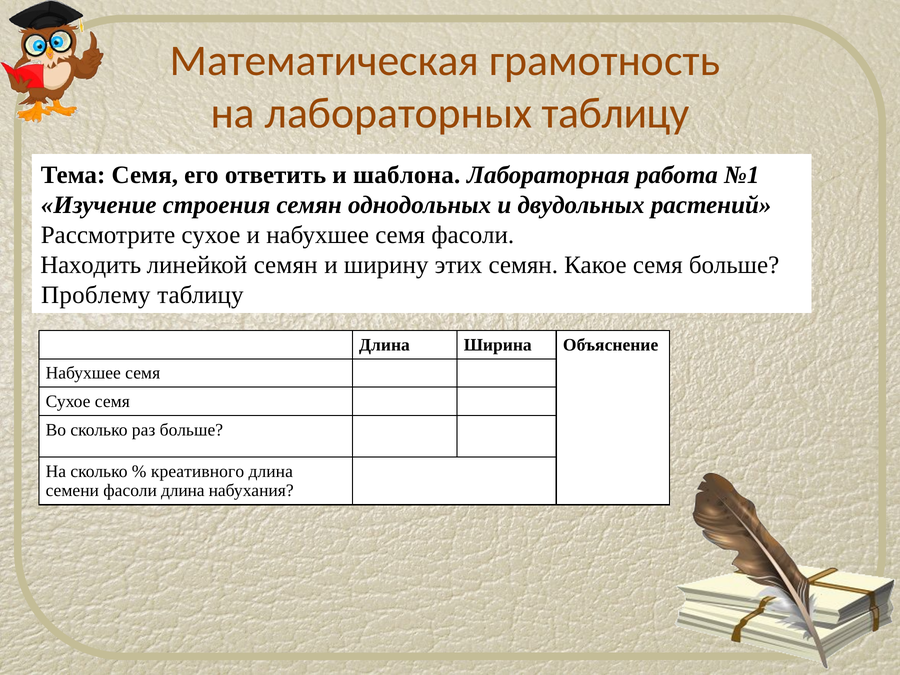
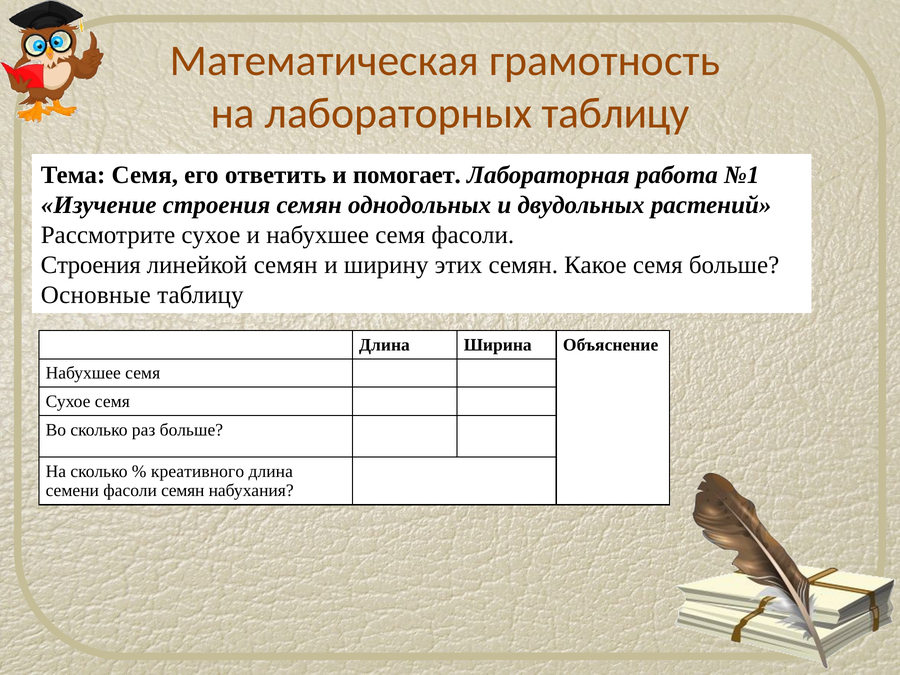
шаблона: шаблона -> помогает
Находить at (91, 265): Находить -> Строения
Проблему: Проблему -> Основные
фасоли длина: длина -> семян
